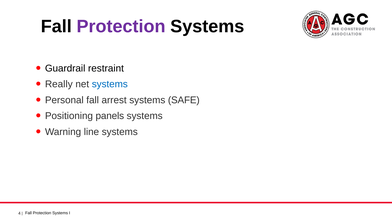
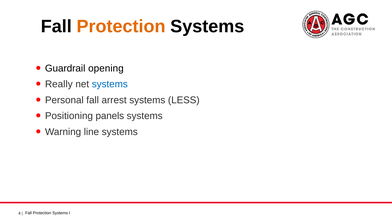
Protection at (121, 26) colour: purple -> orange
restraint: restraint -> opening
SAFE: SAFE -> LESS
